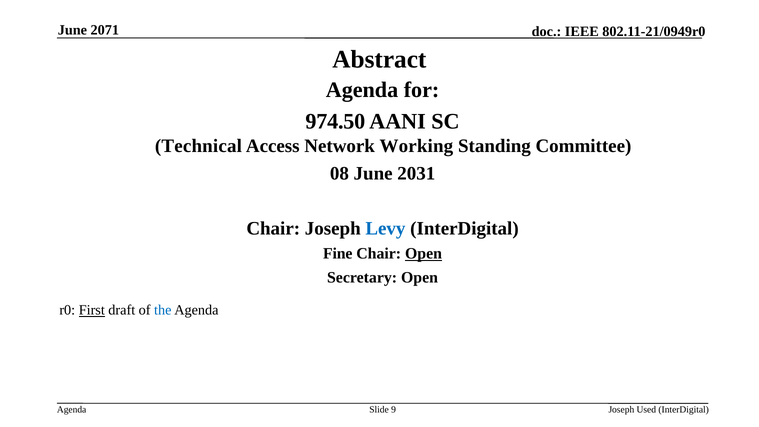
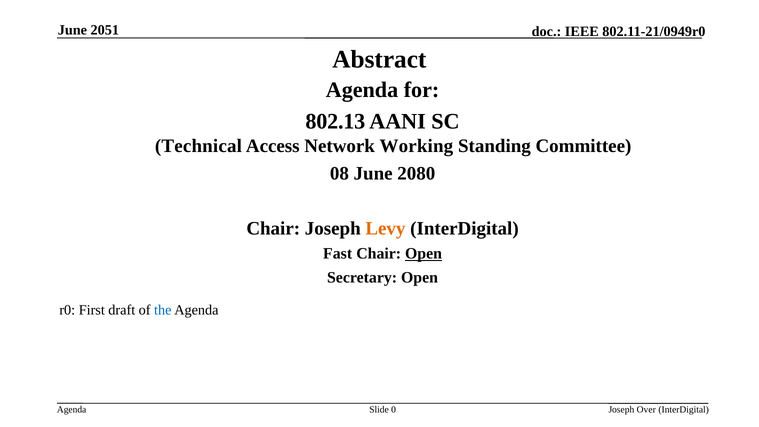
2071: 2071 -> 2051
974.50: 974.50 -> 802.13
2031: 2031 -> 2080
Levy colour: blue -> orange
Fine: Fine -> Fast
First underline: present -> none
9: 9 -> 0
Used: Used -> Over
